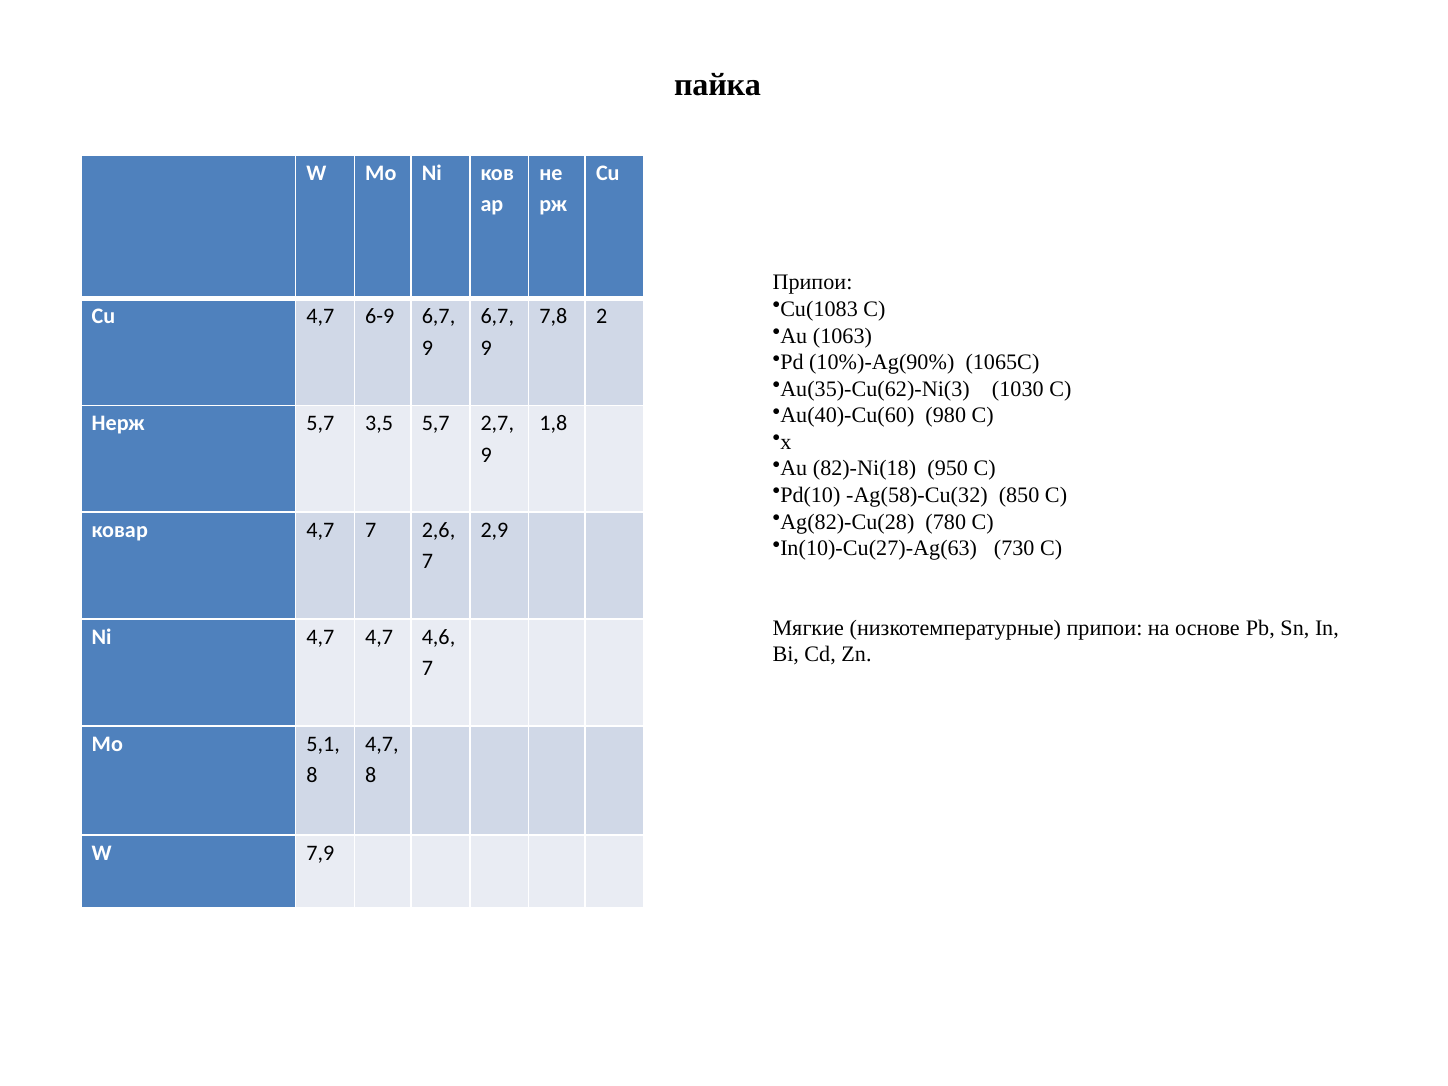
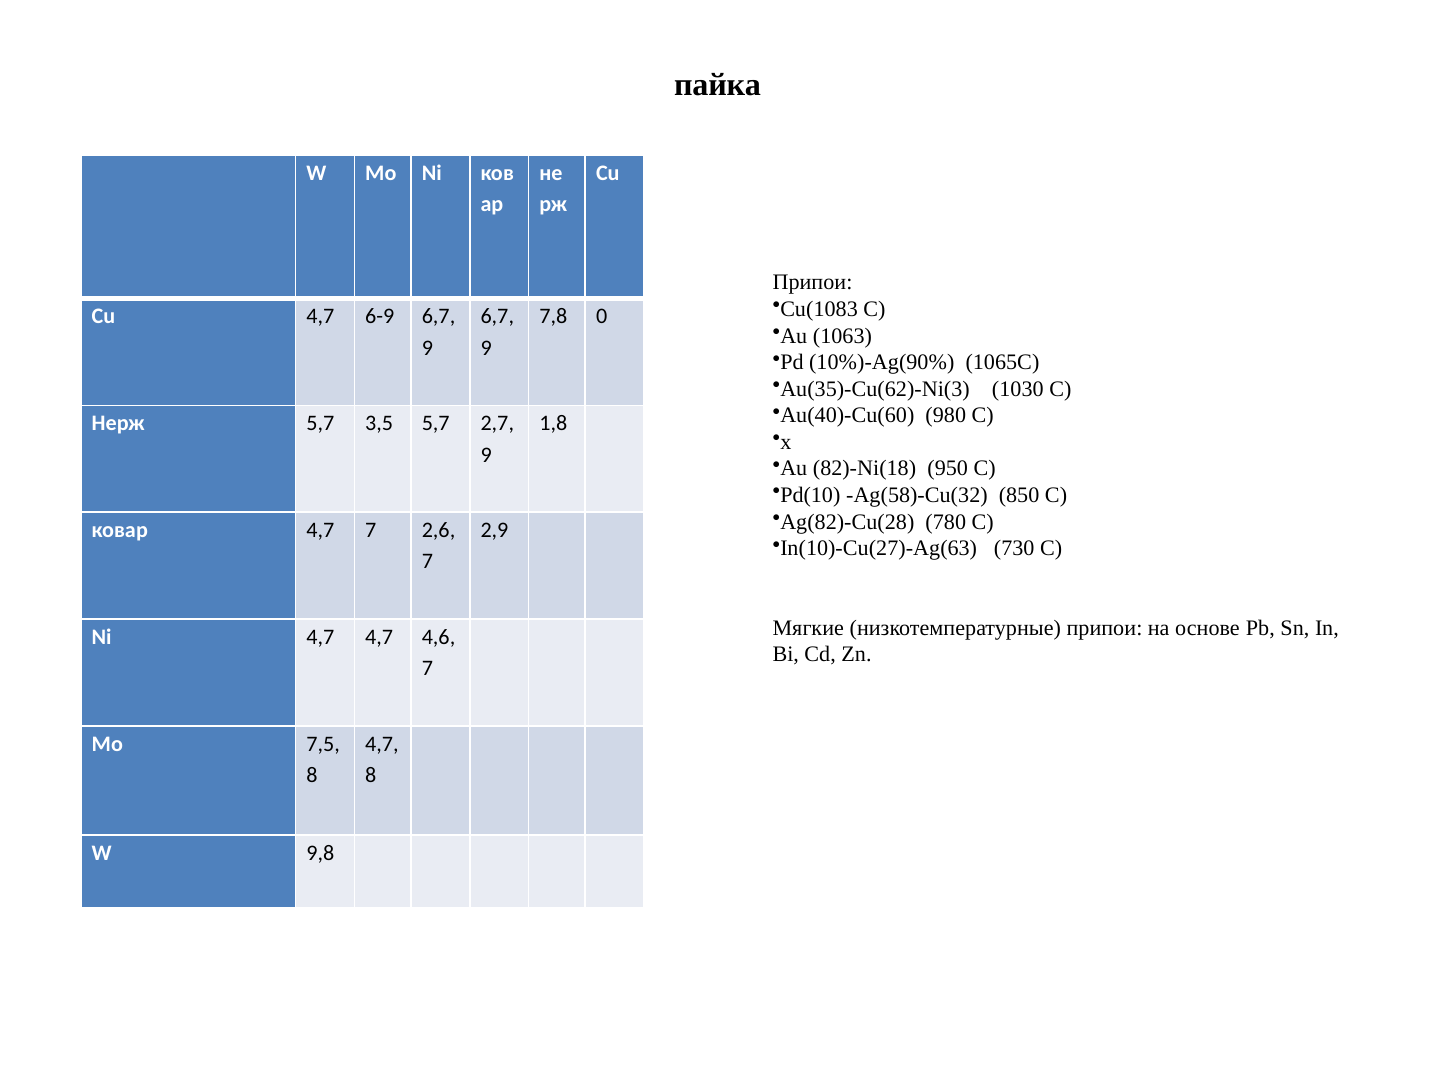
2: 2 -> 0
5,1: 5,1 -> 7,5
7,9: 7,9 -> 9,8
